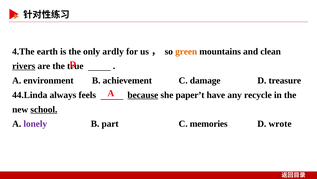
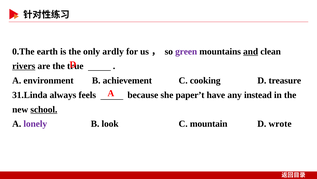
4.The: 4.The -> 0.The
green colour: orange -> purple
and underline: none -> present
damage: damage -> cooking
44.Linda: 44.Linda -> 31.Linda
because underline: present -> none
recycle: recycle -> instead
part: part -> look
memories: memories -> mountain
